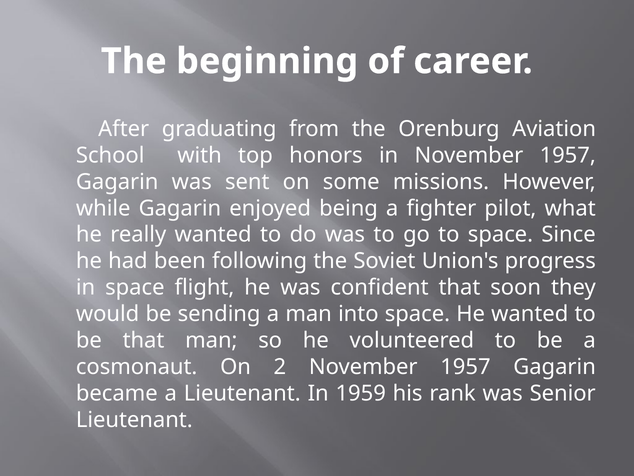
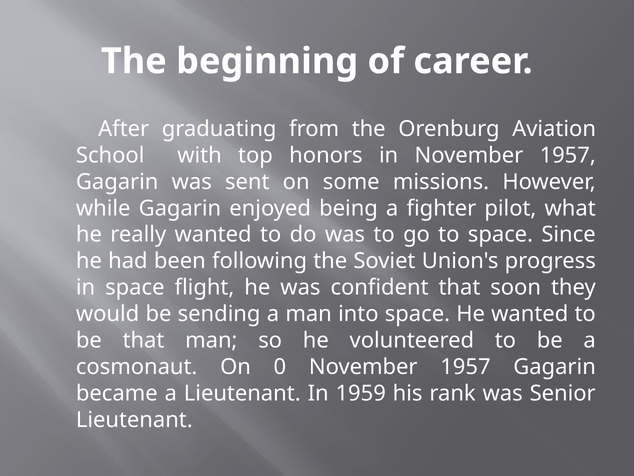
2: 2 -> 0
